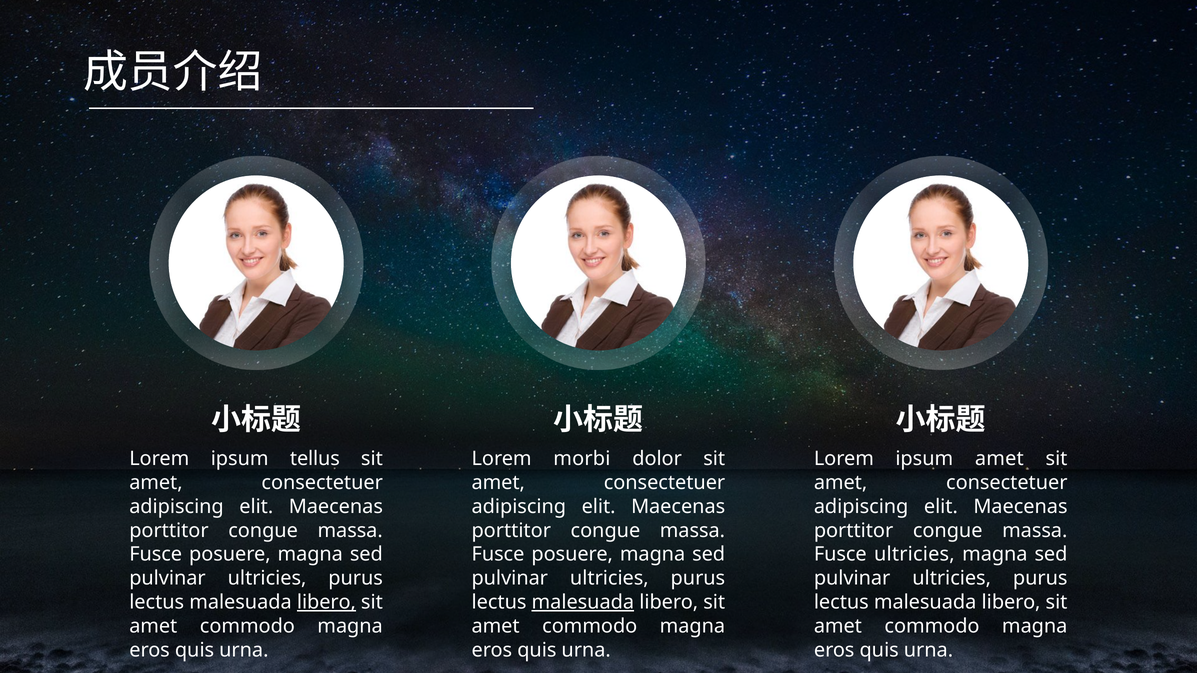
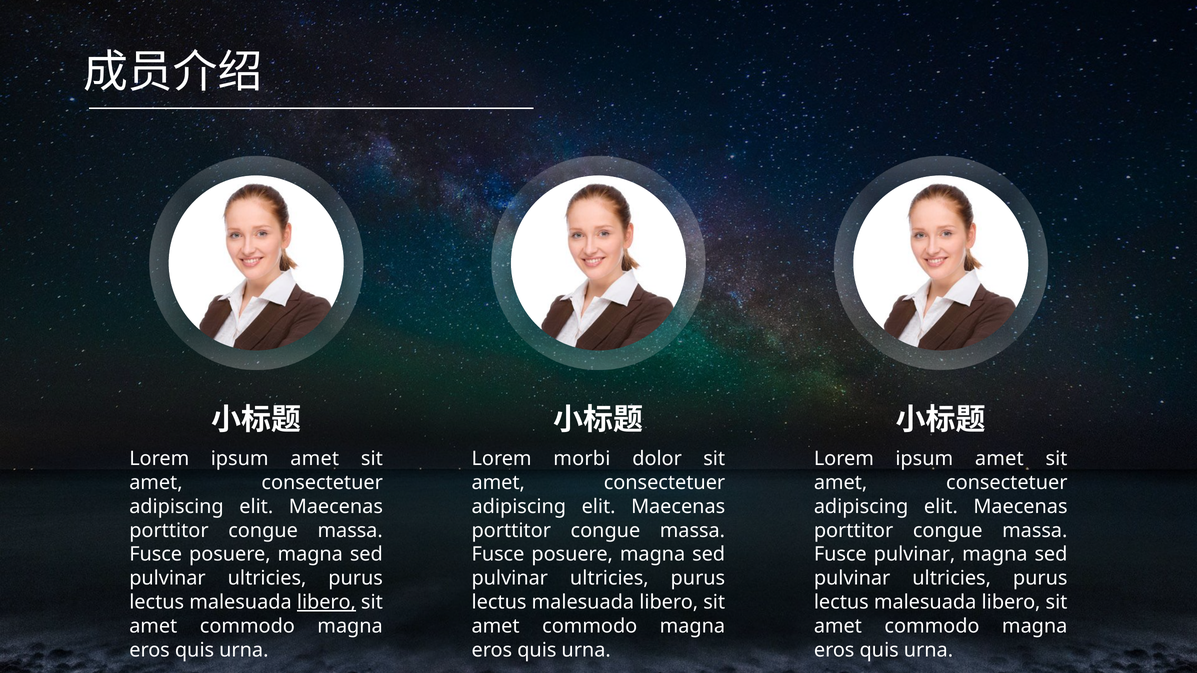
tellus at (315, 459): tellus -> amet
Fusce ultricies: ultricies -> pulvinar
malesuada at (583, 603) underline: present -> none
